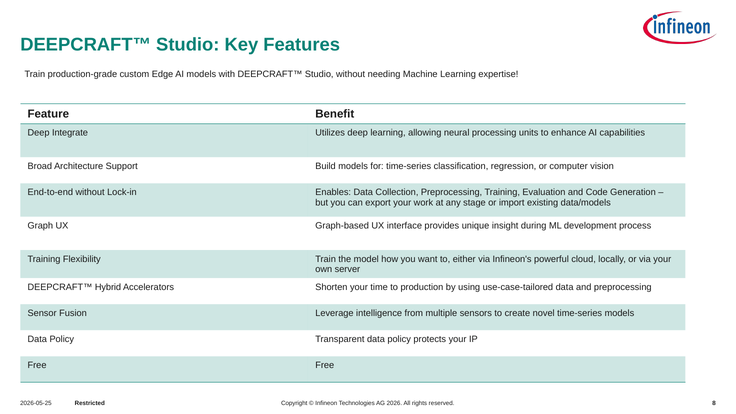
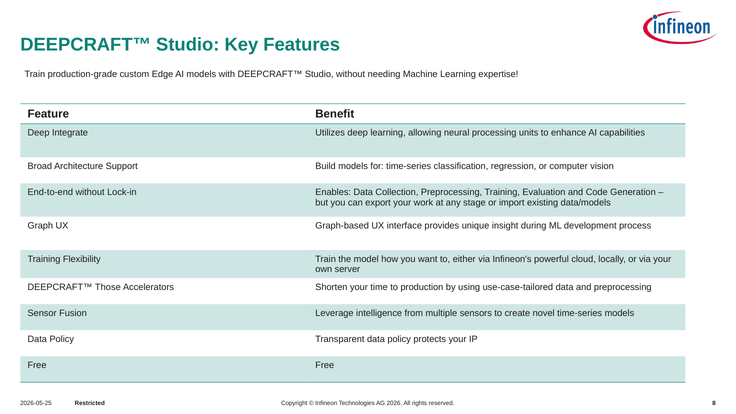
Hybrid: Hybrid -> Those
